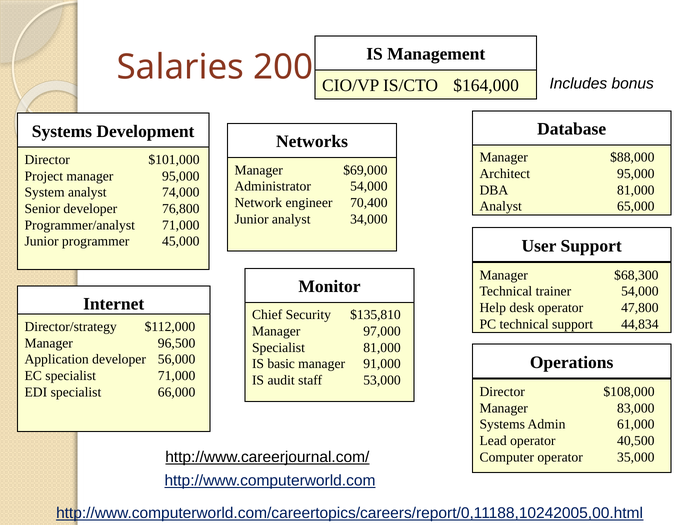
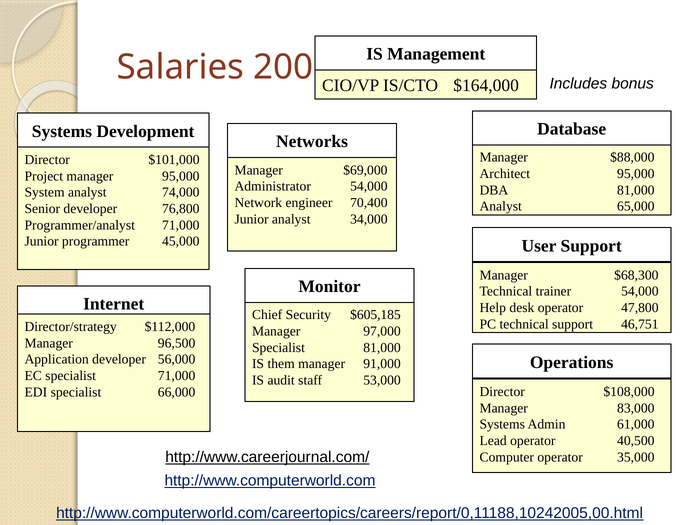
$135,810: $135,810 -> $605,185
44,834: 44,834 -> 46,751
basic: basic -> them
